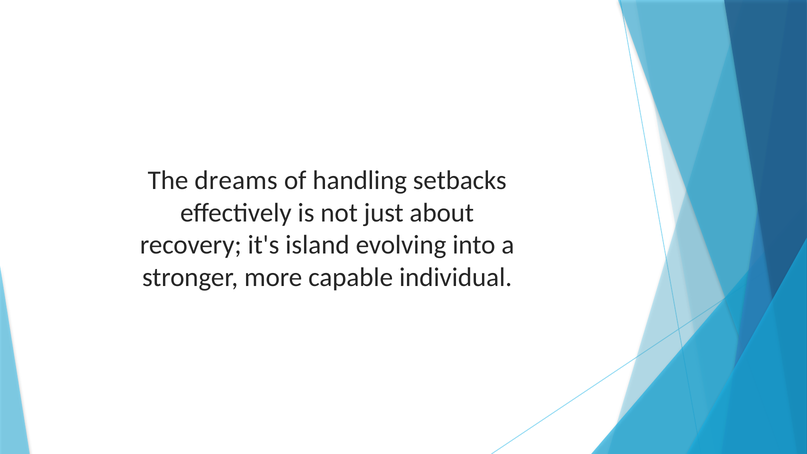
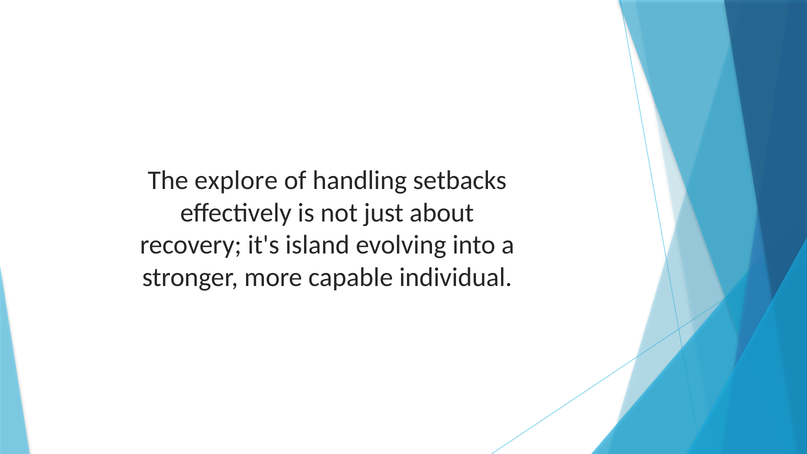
dreams: dreams -> explore
